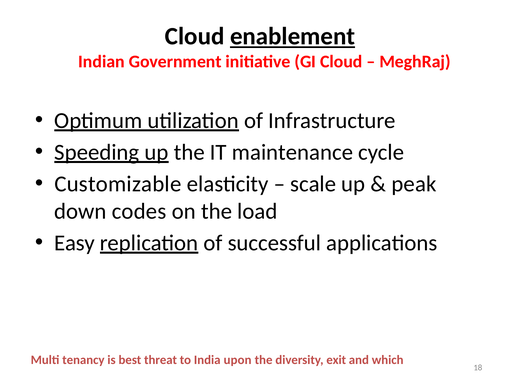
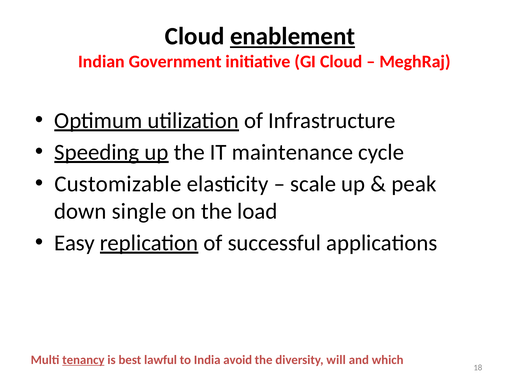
codes: codes -> single
tenancy underline: none -> present
threat: threat -> lawful
upon: upon -> avoid
exit: exit -> will
